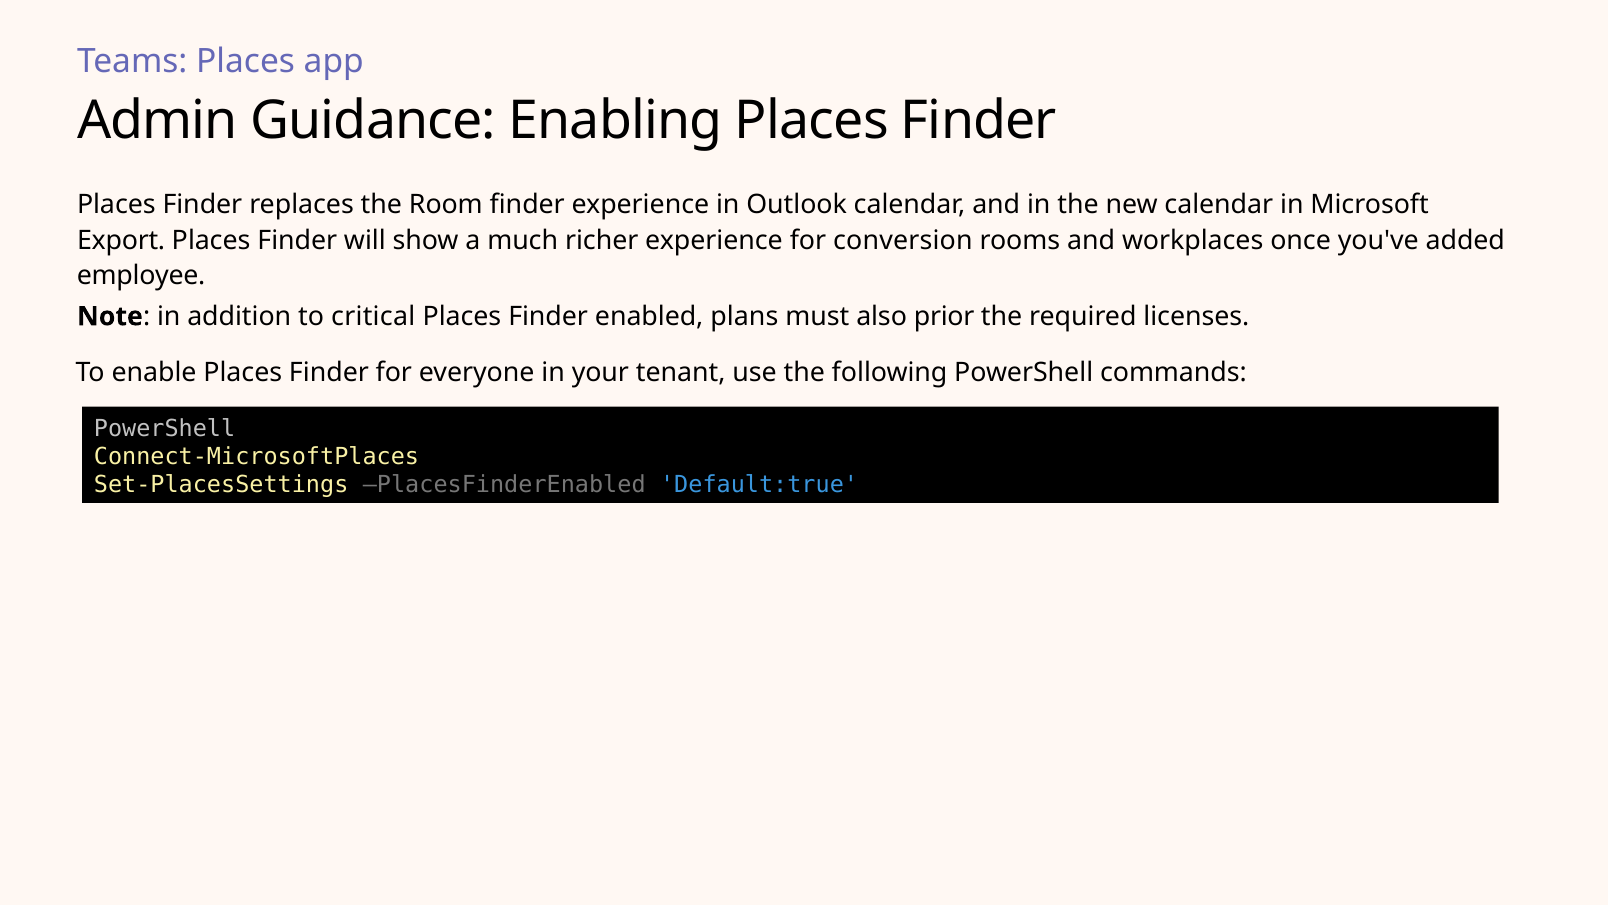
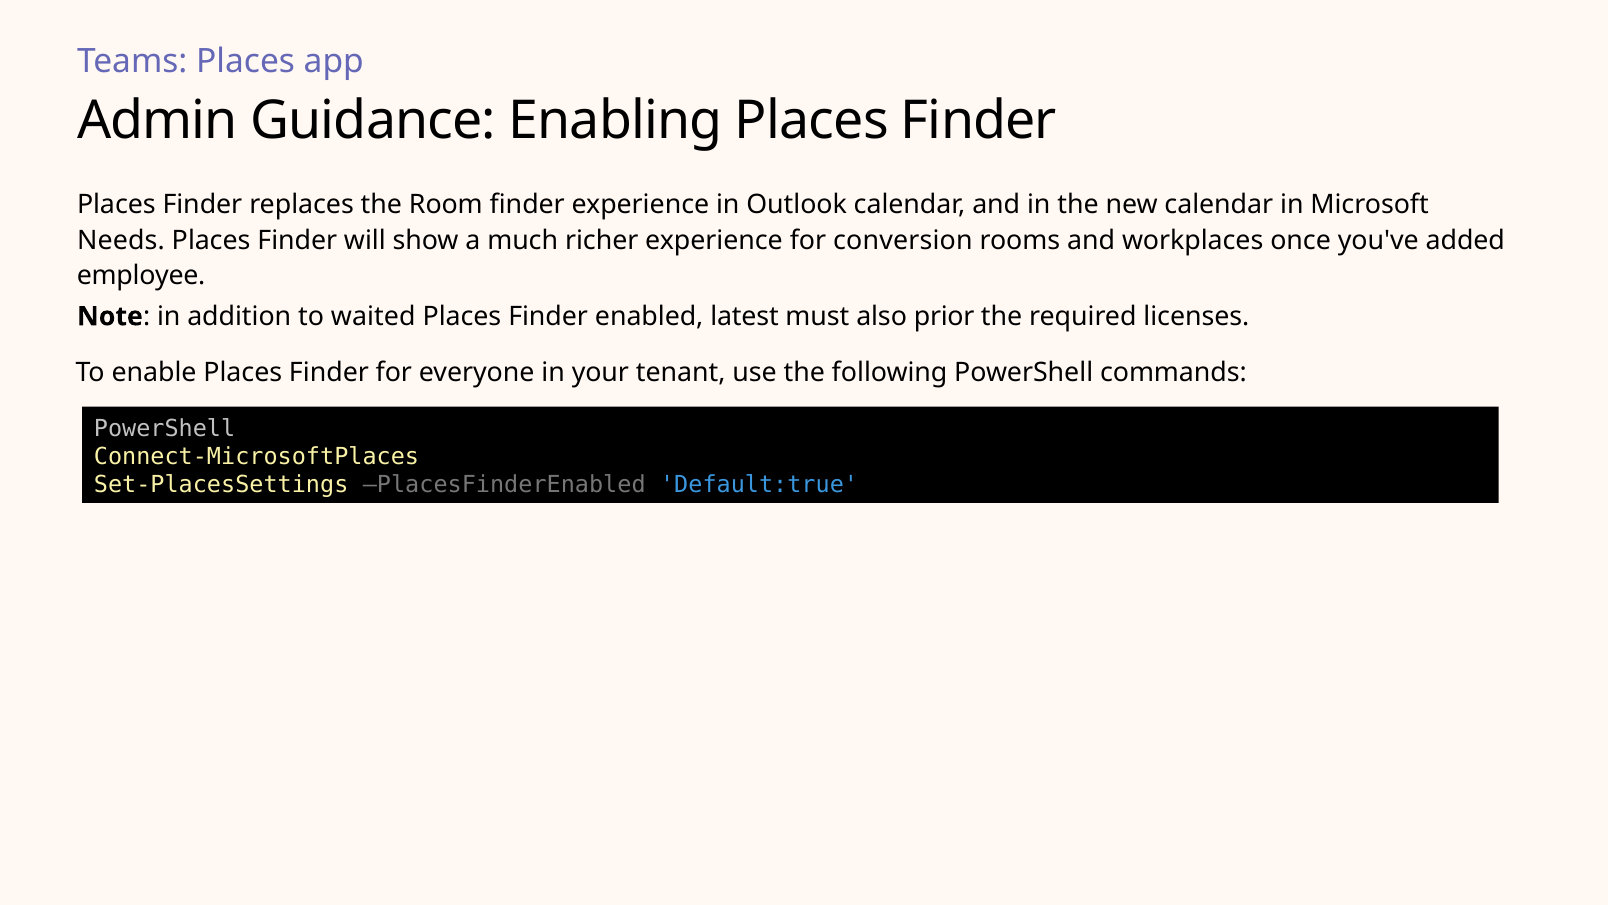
Export: Export -> Needs
critical: critical -> waited
plans: plans -> latest
